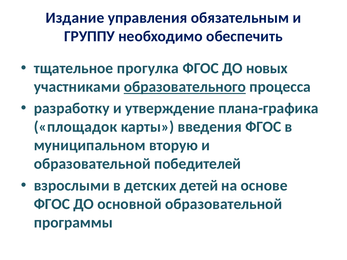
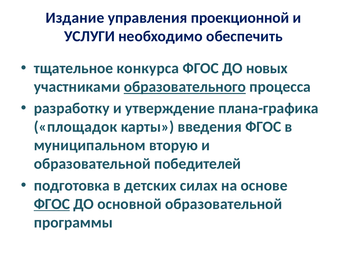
обязательным: обязательным -> проекционной
ГРУППУ: ГРУППУ -> УСЛУГИ
прогулка: прогулка -> конкурса
взрослыми: взрослыми -> подготовка
детей: детей -> силах
ФГОС at (52, 204) underline: none -> present
